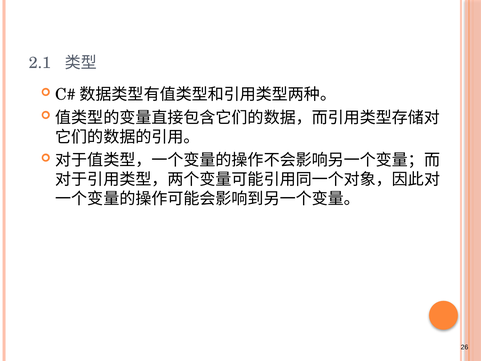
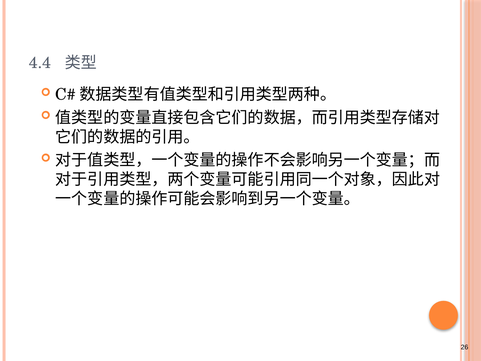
2.1: 2.1 -> 4.4
